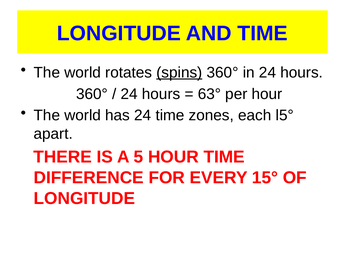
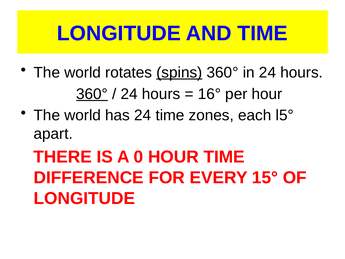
360° at (92, 94) underline: none -> present
63°: 63° -> 16°
5: 5 -> 0
